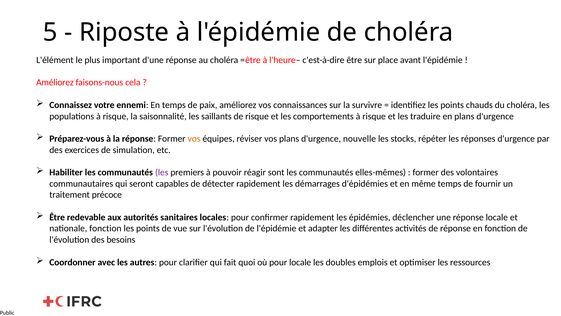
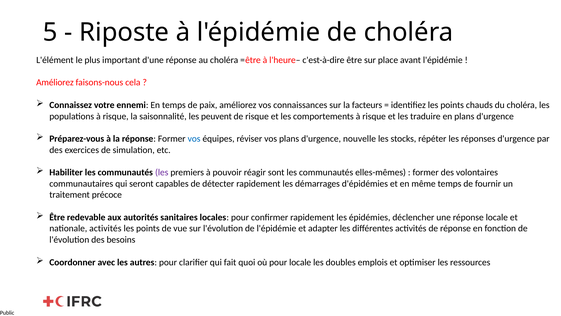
survivre: survivre -> facteurs
saillants: saillants -> peuvent
vos at (194, 139) colour: orange -> blue
nationale fonction: fonction -> activités
